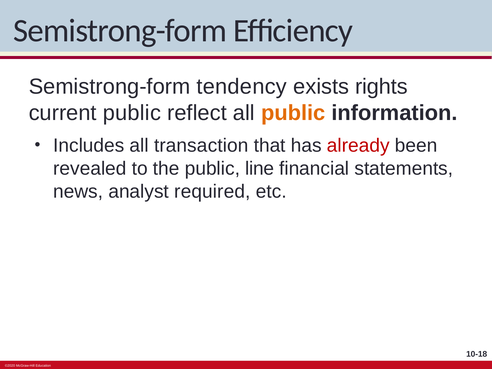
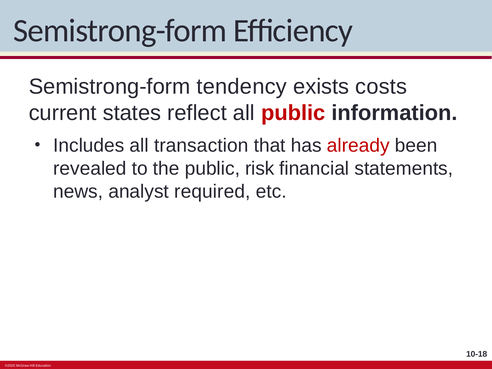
rights: rights -> costs
current public: public -> states
public at (293, 113) colour: orange -> red
line: line -> risk
